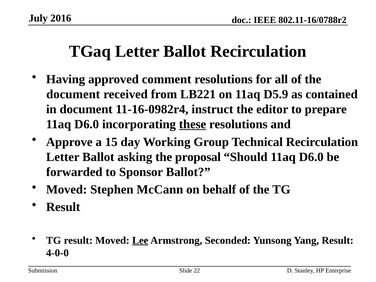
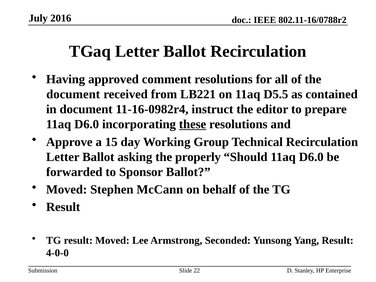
D5.9: D5.9 -> D5.5
proposal: proposal -> properly
Lee underline: present -> none
